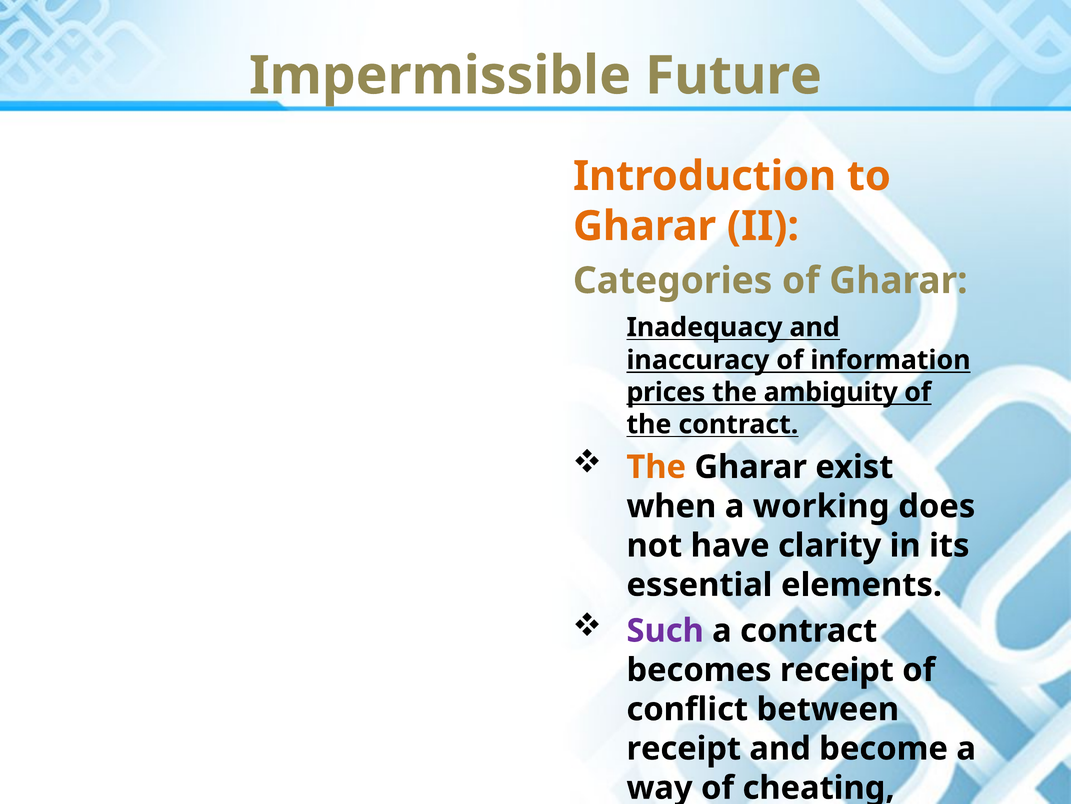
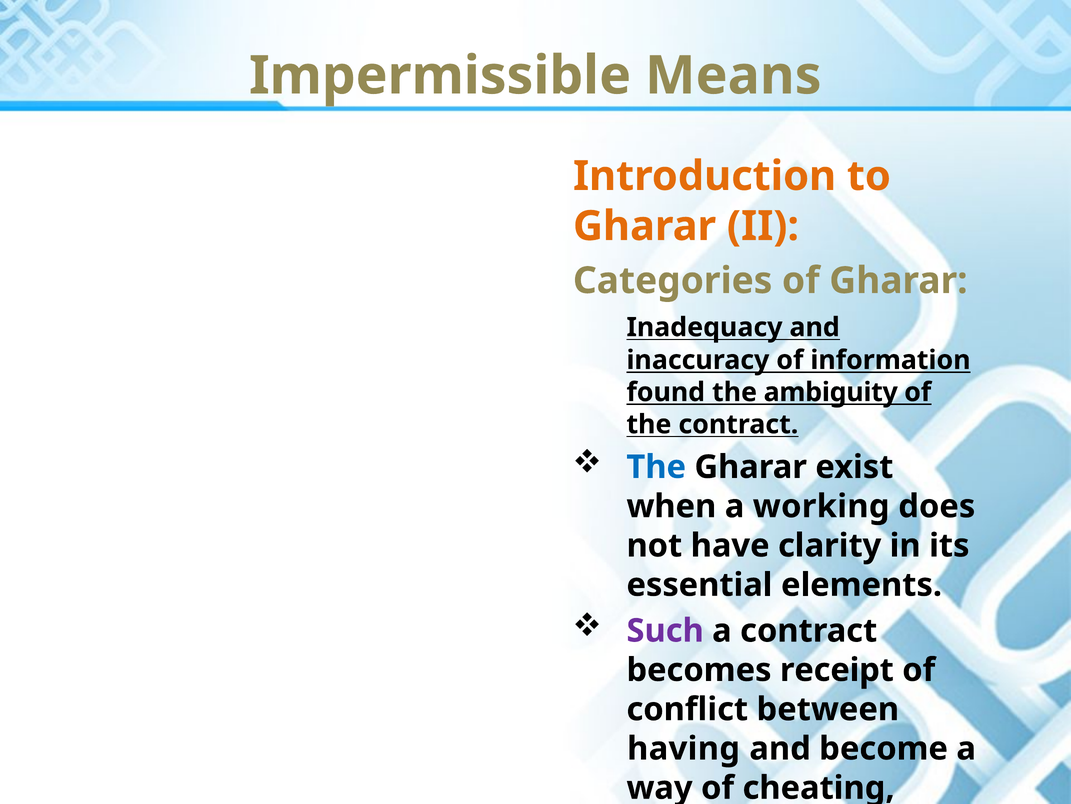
Future: Future -> Means
prices: prices -> found
The at (656, 467) colour: orange -> blue
receipt at (684, 748): receipt -> having
